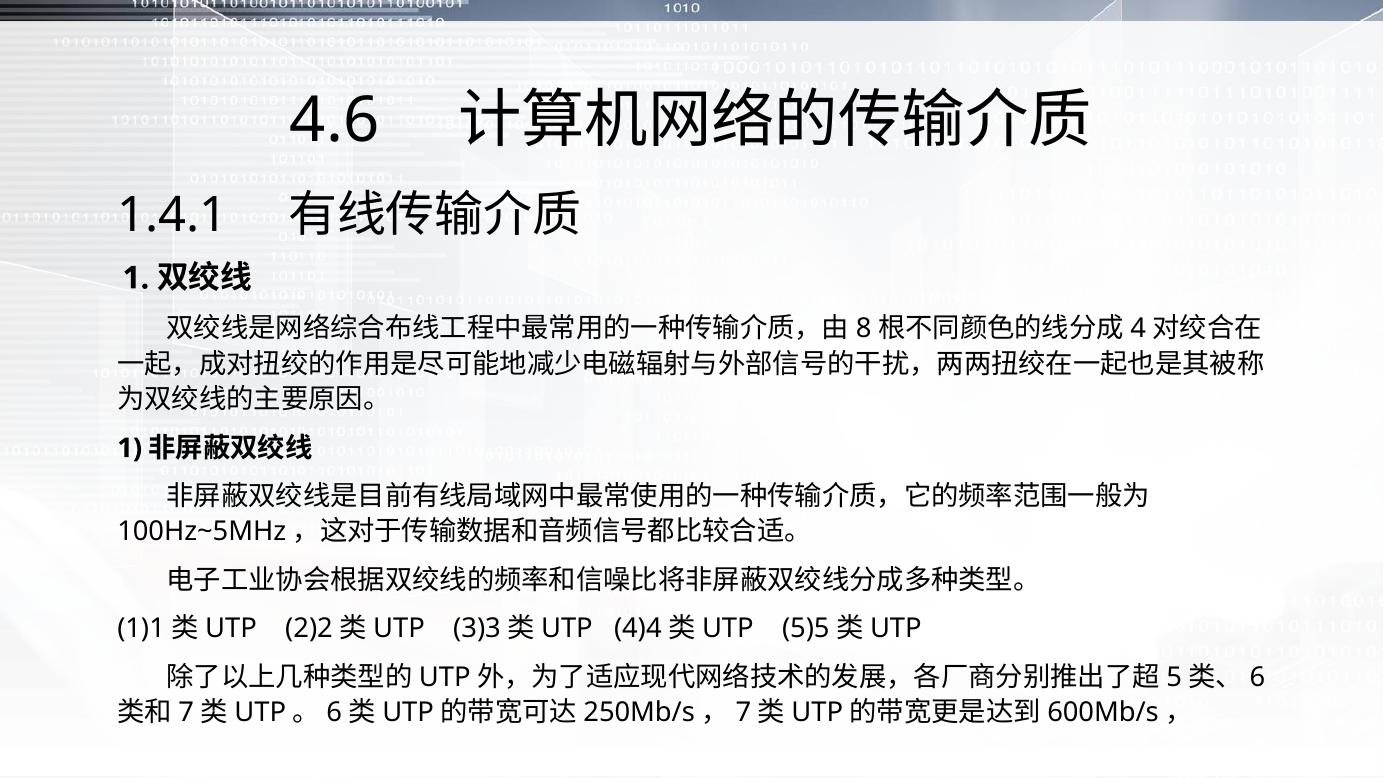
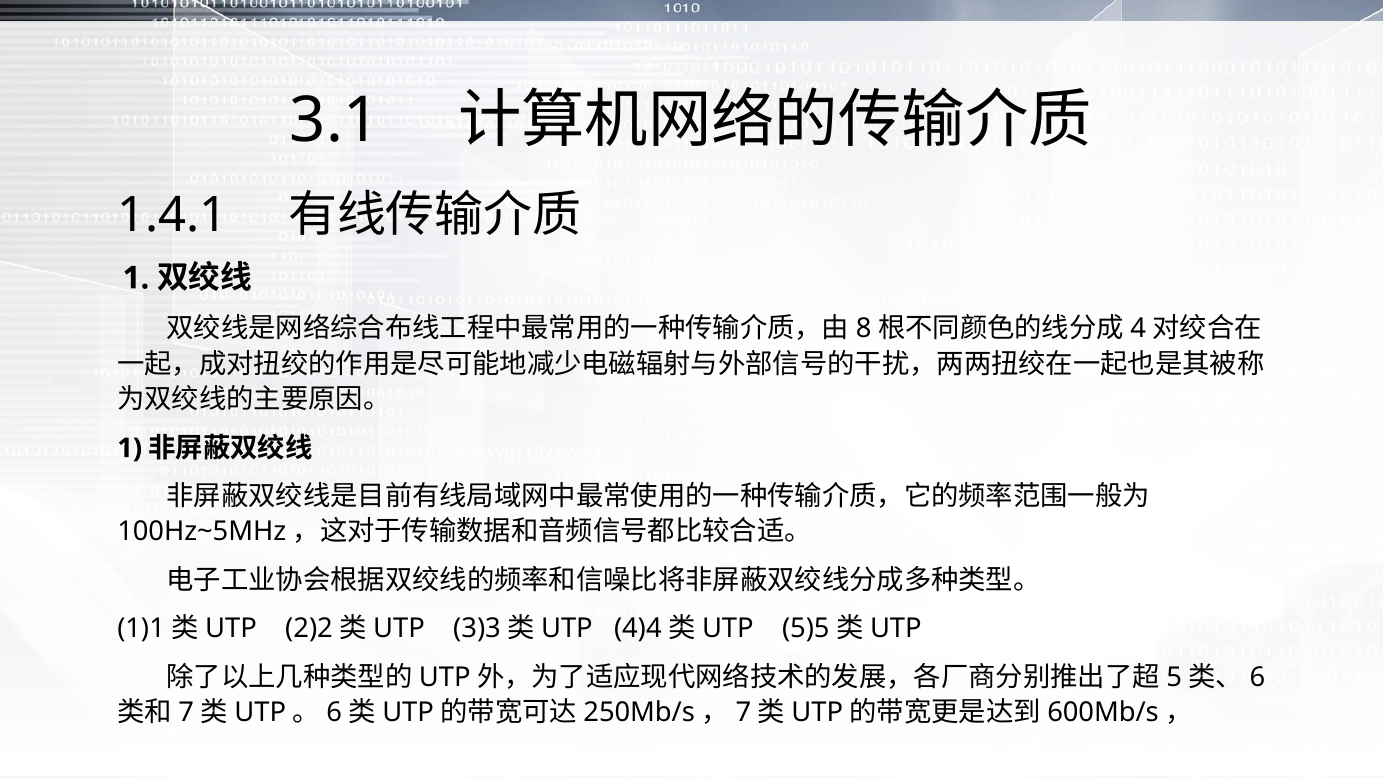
4.6: 4.6 -> 3.1
